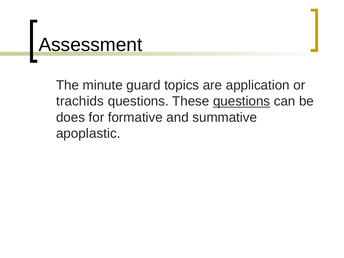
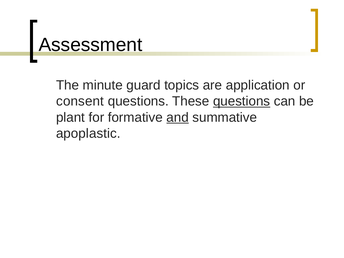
trachids: trachids -> consent
does: does -> plant
and underline: none -> present
